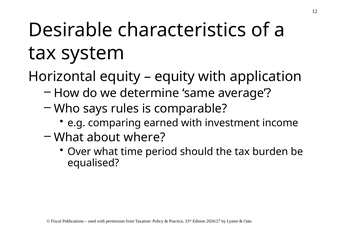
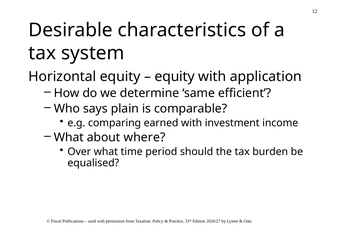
average: average -> efficient
rules: rules -> plain
